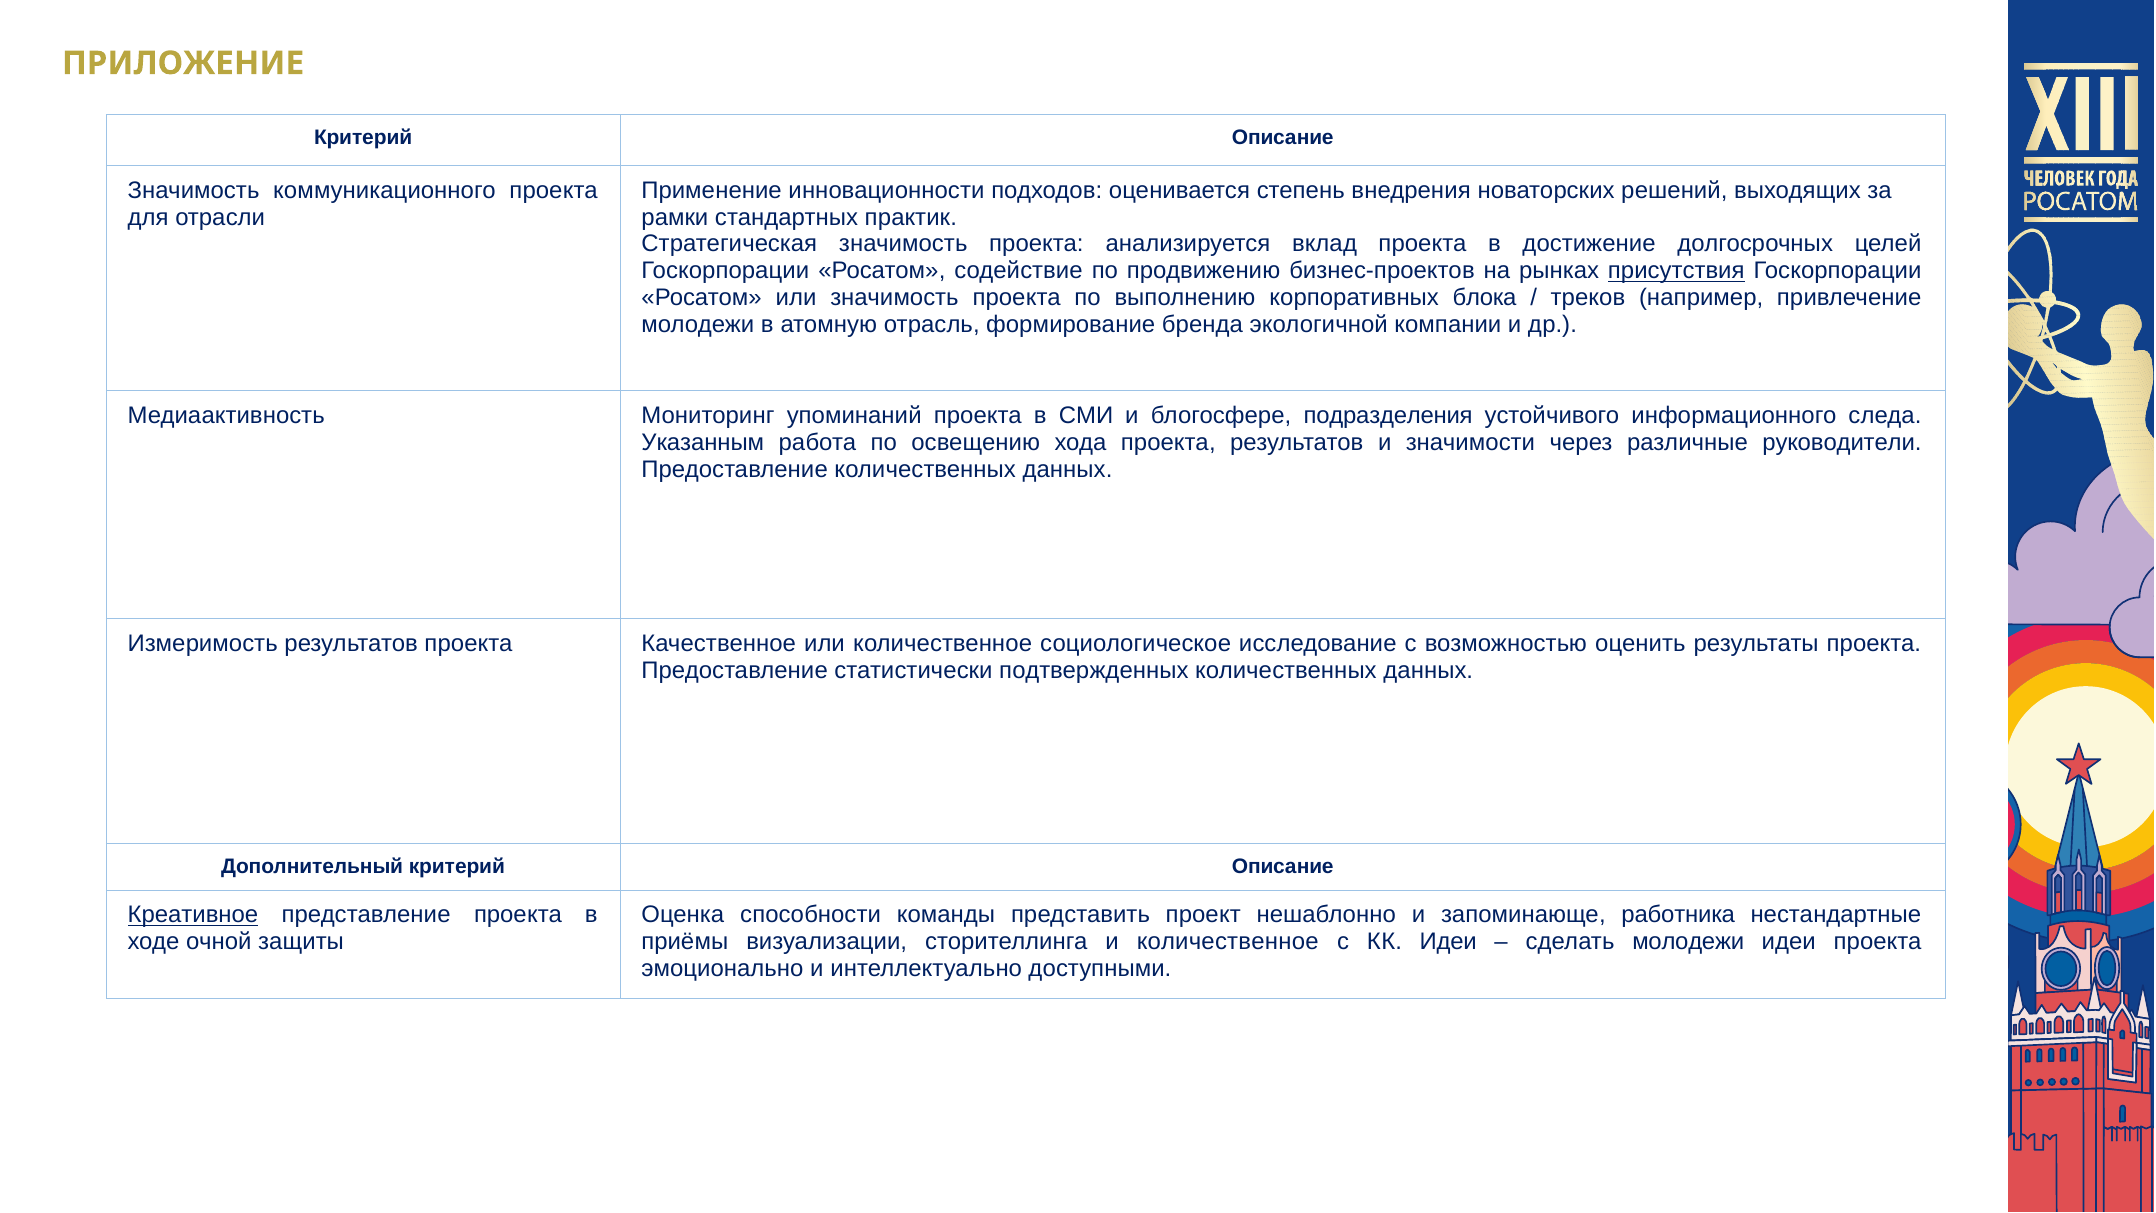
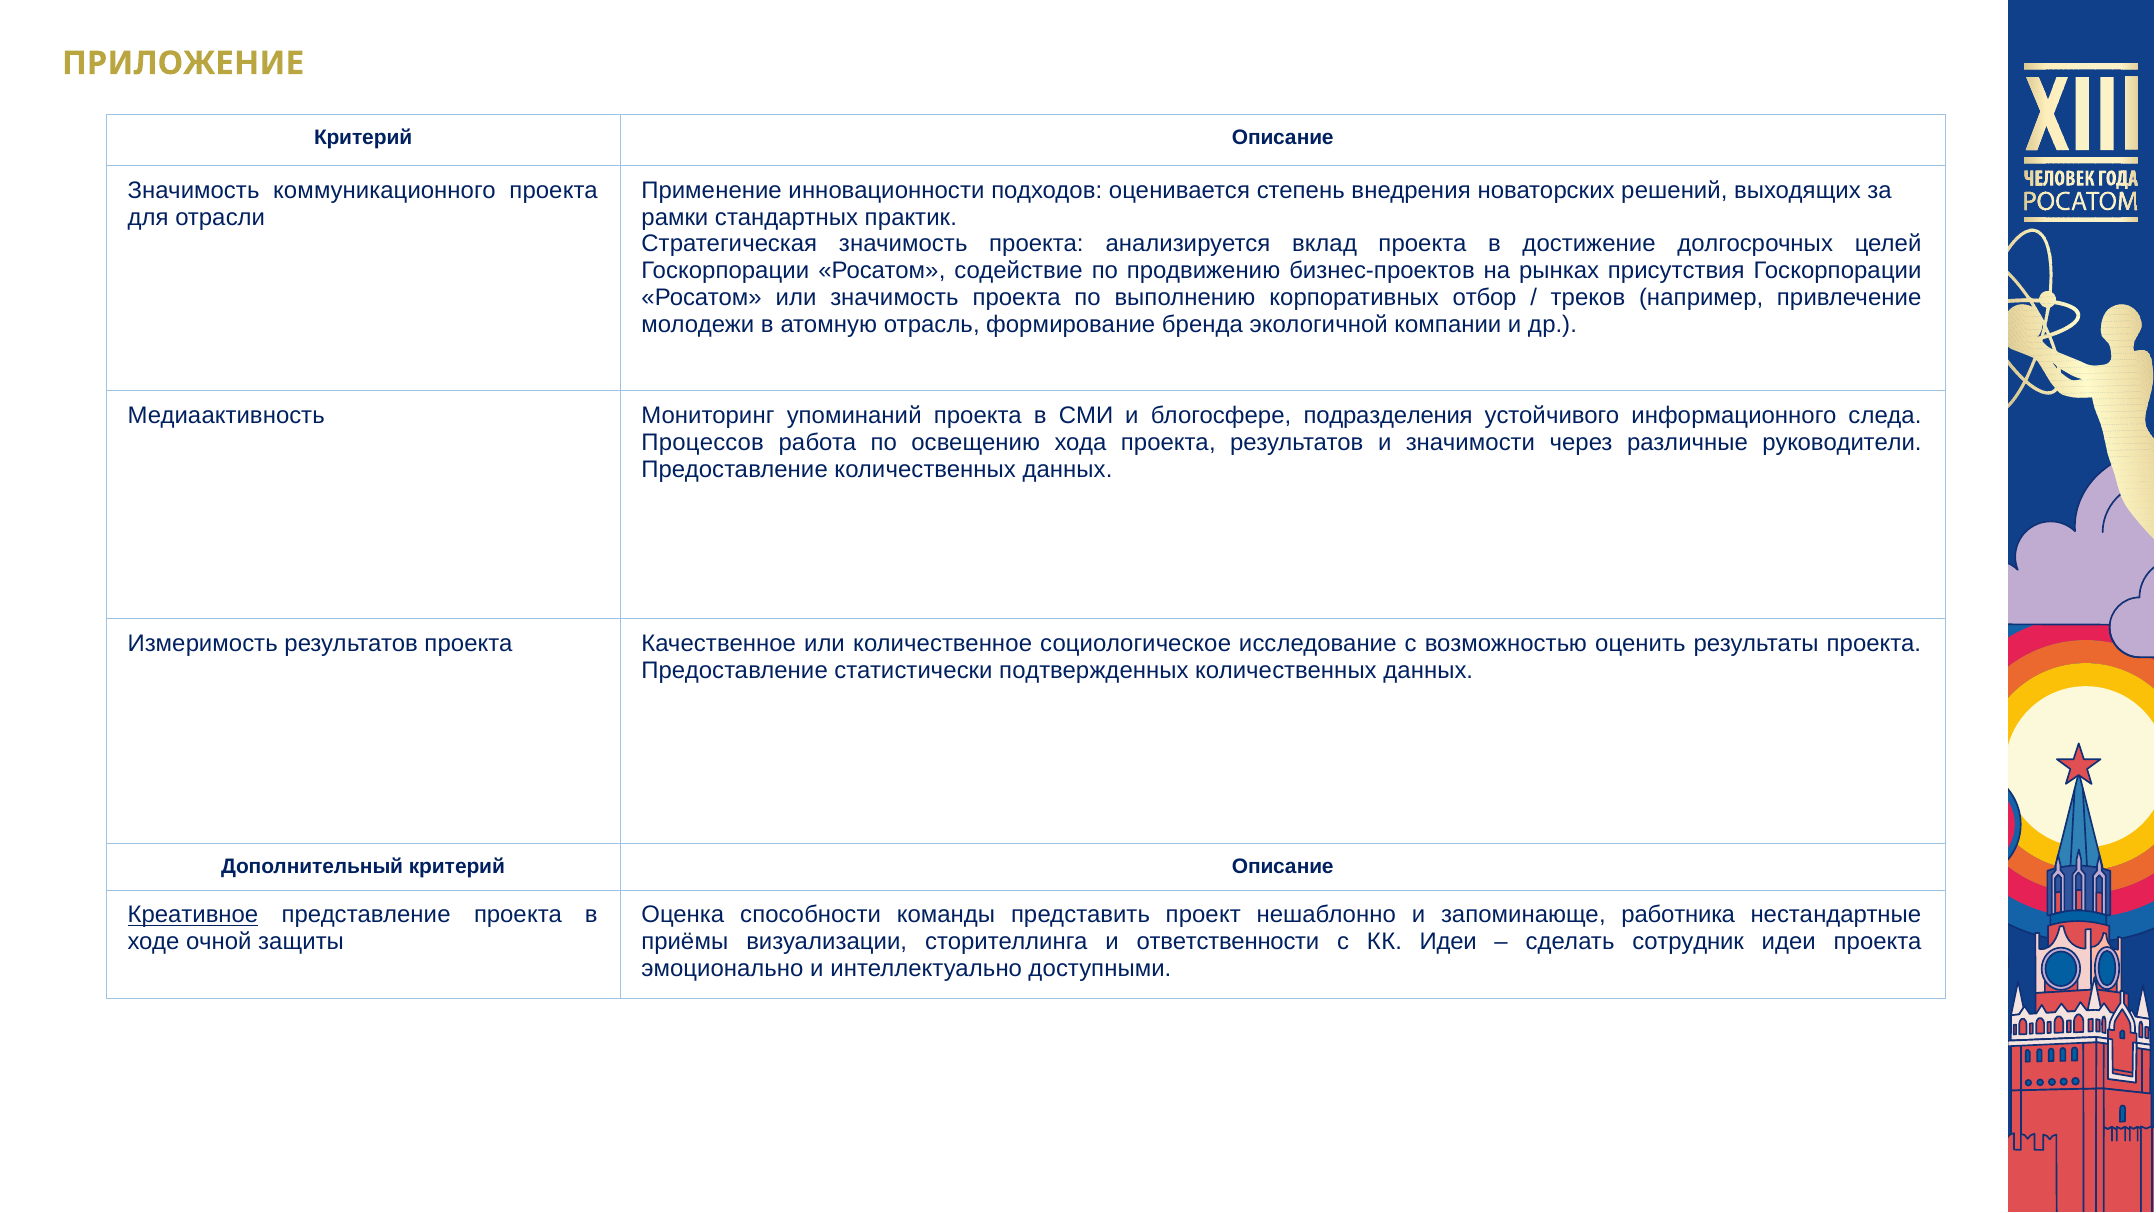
присутствия underline: present -> none
блока: блока -> отбор
Указанным: Указанным -> Процессов
и количественное: количественное -> ответственности
сделать молодежи: молодежи -> сотрудник
